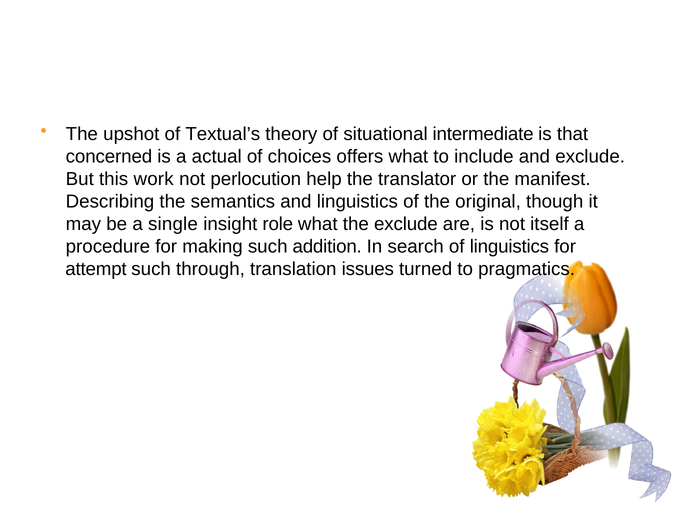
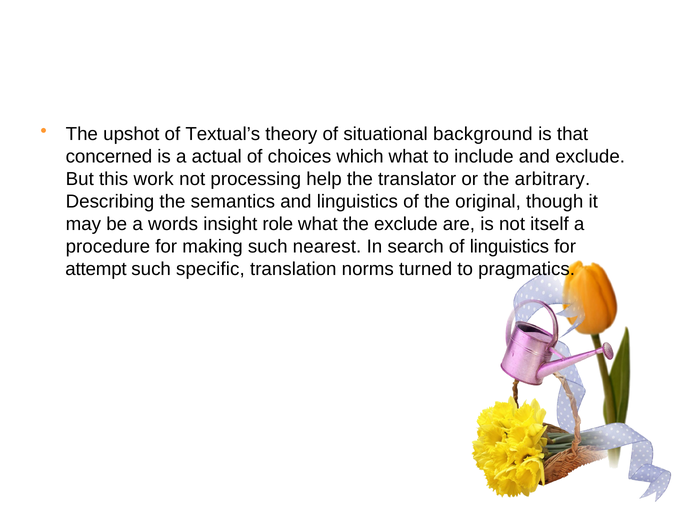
intermediate: intermediate -> background
offers: offers -> which
perlocution: perlocution -> processing
manifest: manifest -> arbitrary
single: single -> words
addition: addition -> nearest
through: through -> specific
issues: issues -> norms
